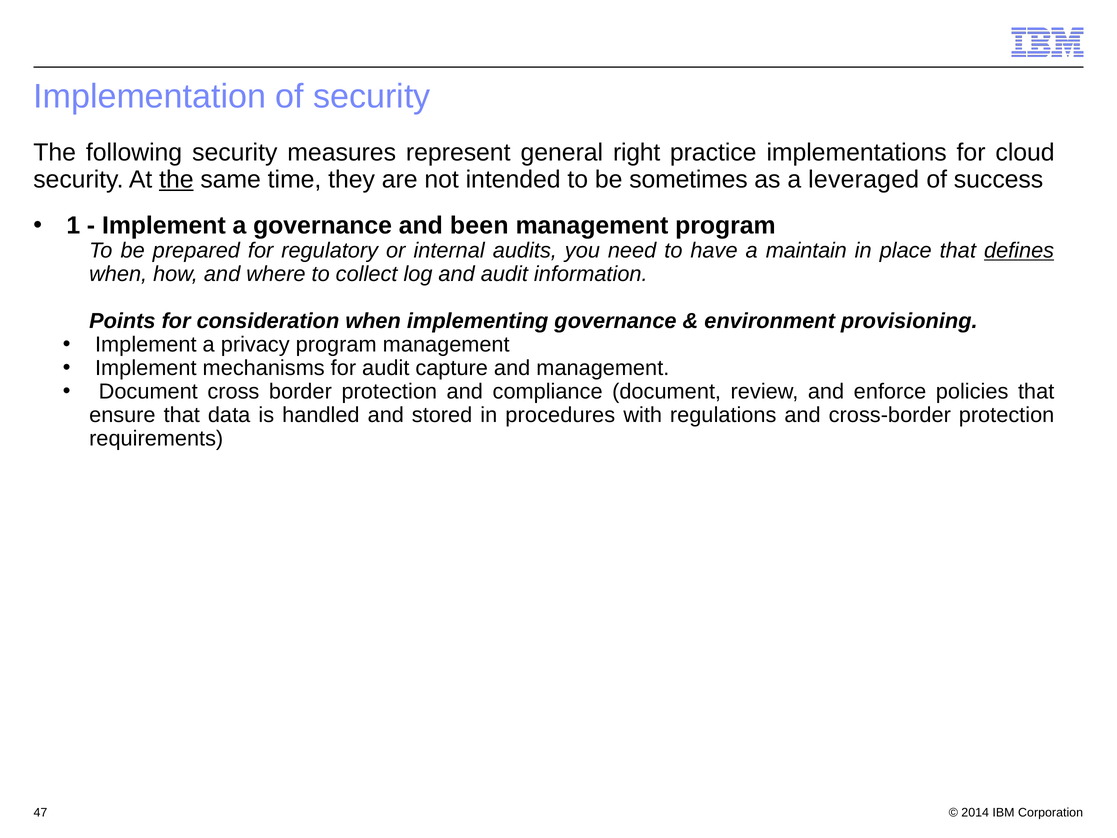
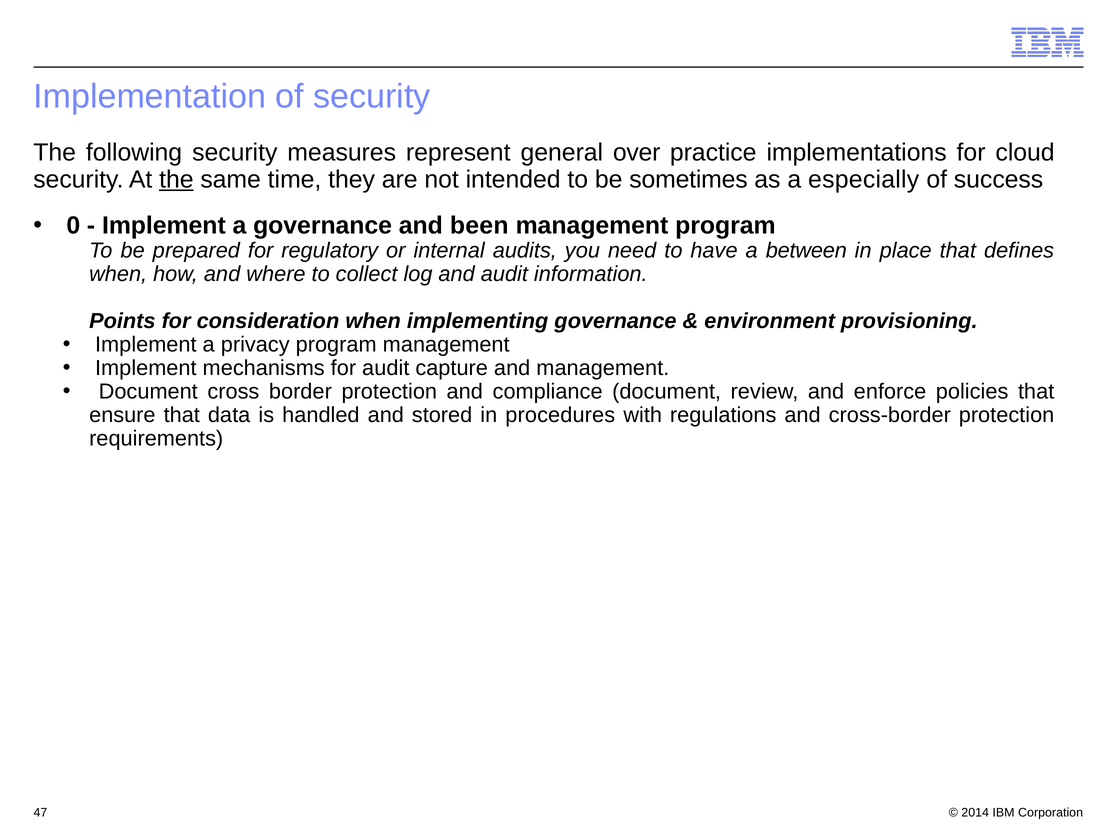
right: right -> over
leveraged: leveraged -> especially
1: 1 -> 0
maintain: maintain -> between
defines underline: present -> none
